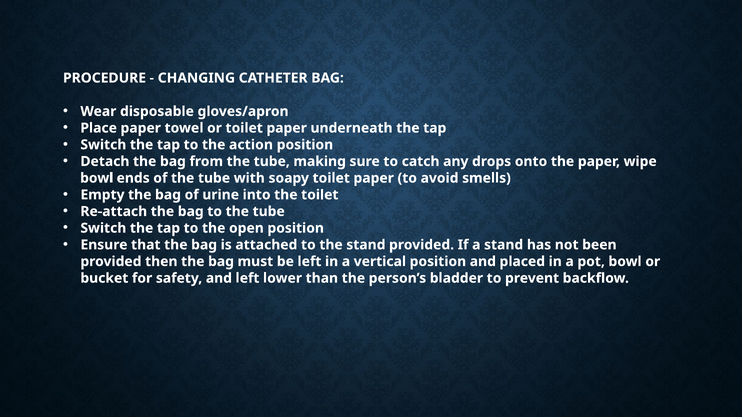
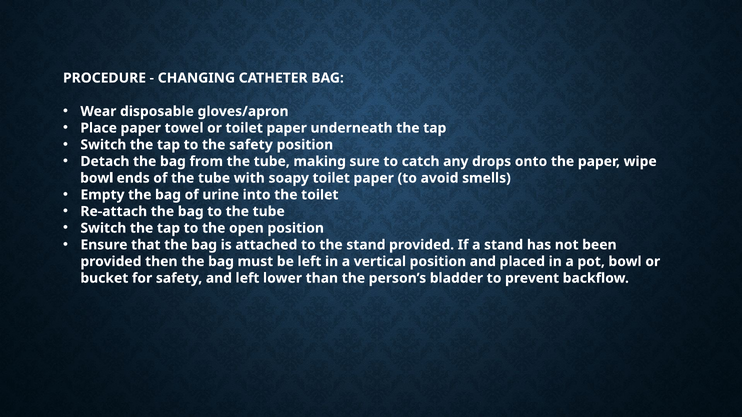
the action: action -> safety
